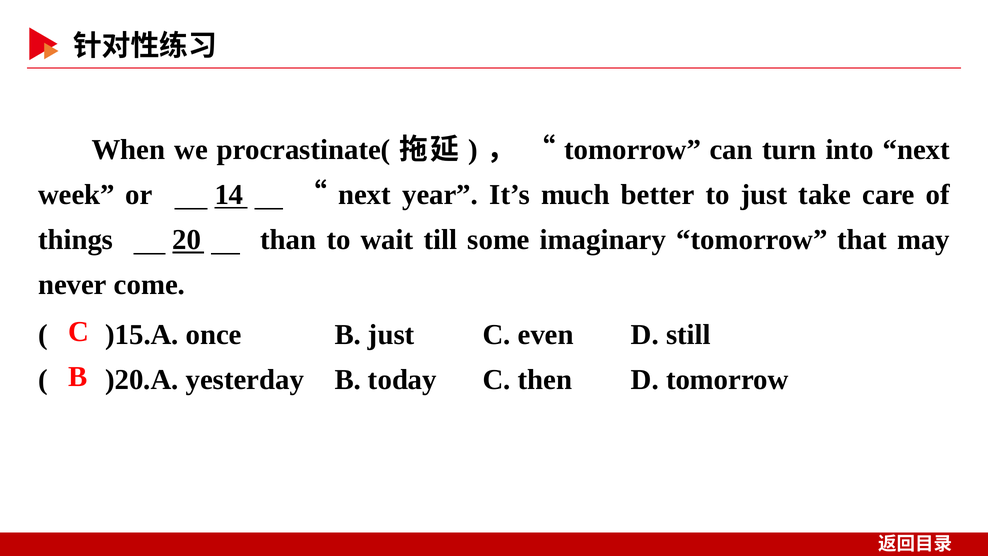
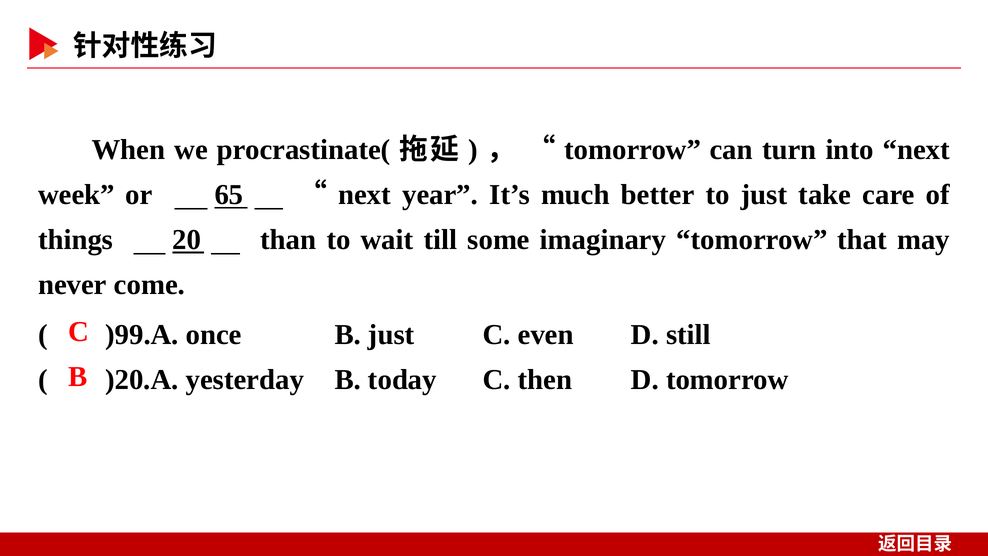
14: 14 -> 65
)15.A: )15.A -> )99.A
